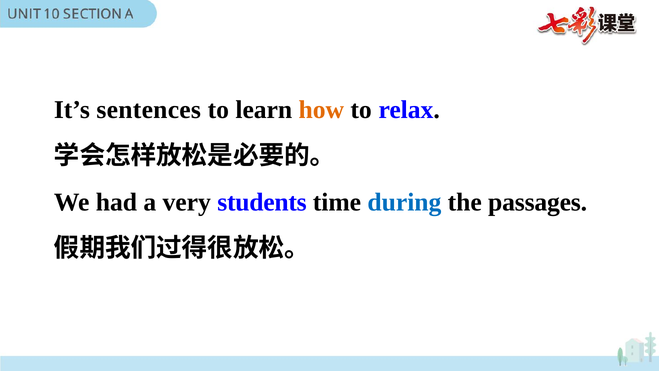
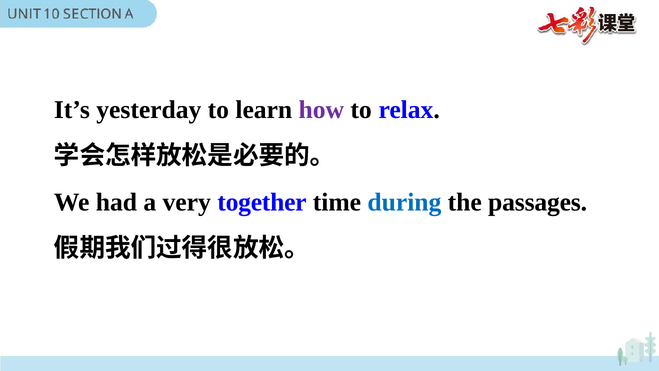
sentences: sentences -> yesterday
how colour: orange -> purple
students: students -> together
